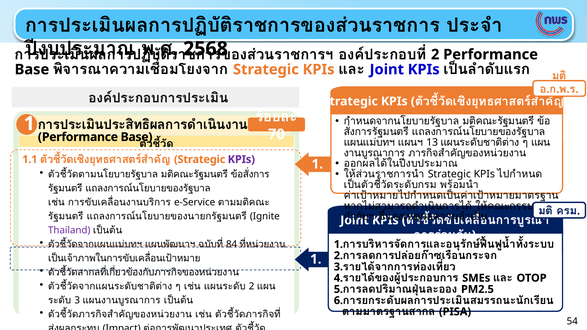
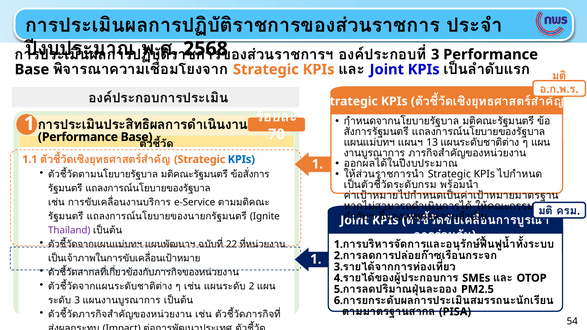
2 at (435, 55): 2 -> 3
KPIs at (241, 160) colour: purple -> blue
84: 84 -> 22
